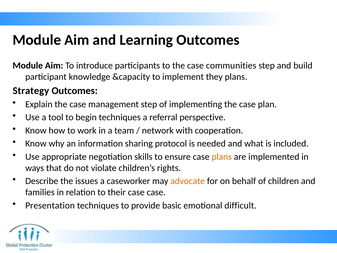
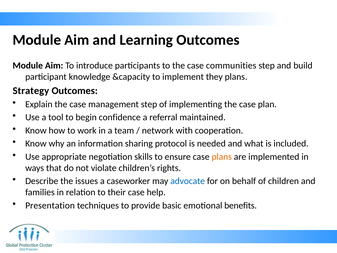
begin techniques: techniques -> confidence
perspective: perspective -> maintained
advocate colour: orange -> blue
case case: case -> help
difficult: difficult -> benefits
